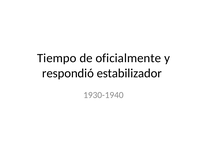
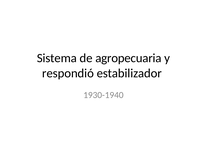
Tiempo: Tiempo -> Sistema
oficialmente: oficialmente -> agropecuaria
